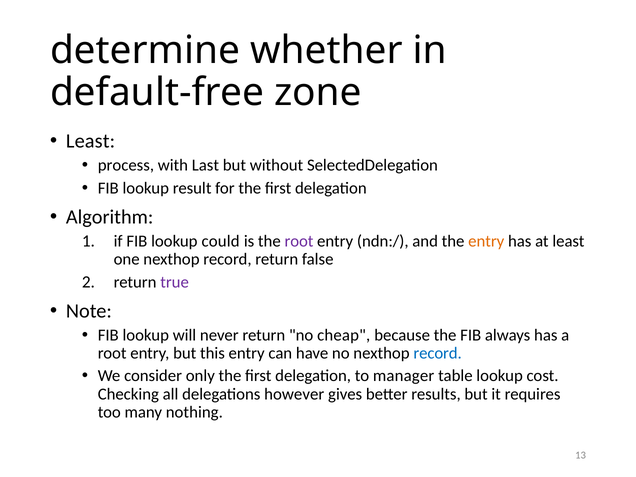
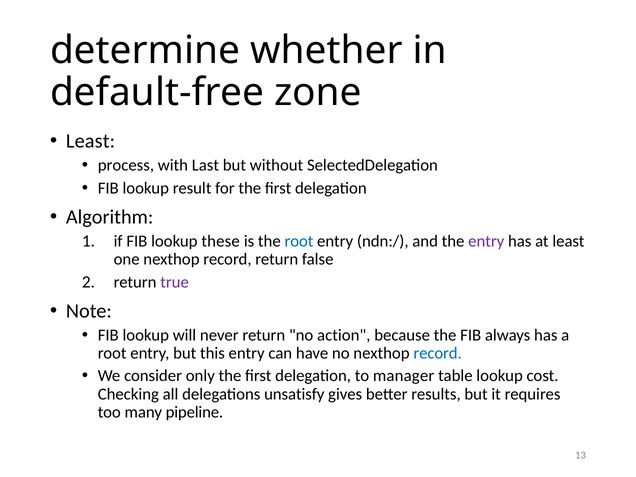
could: could -> these
root at (299, 241) colour: purple -> blue
entry at (486, 241) colour: orange -> purple
cheap: cheap -> action
however: however -> unsatisfy
nothing: nothing -> pipeline
